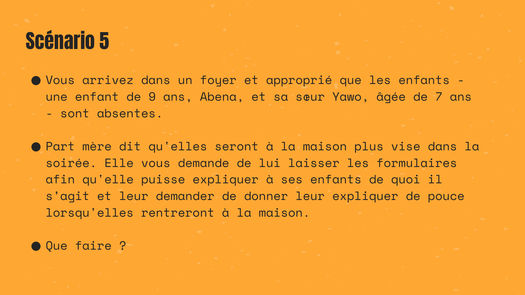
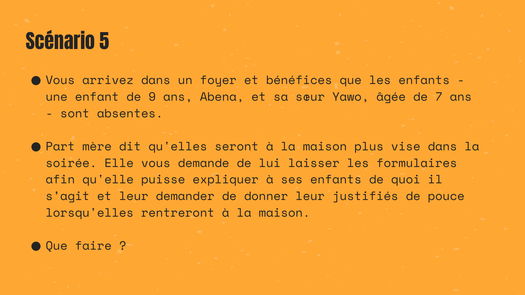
approprié: approprié -> bénéfices
leur expliquer: expliquer -> justifiés
